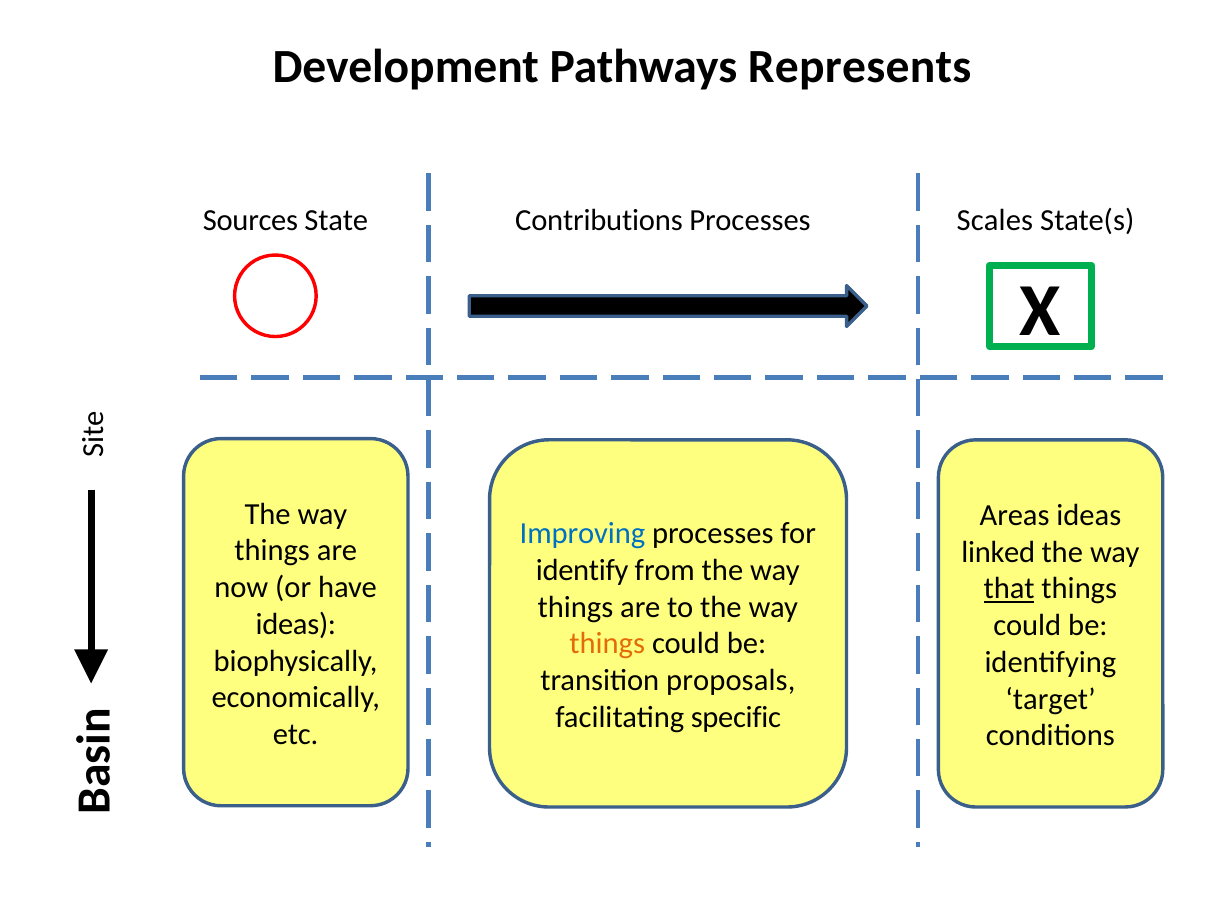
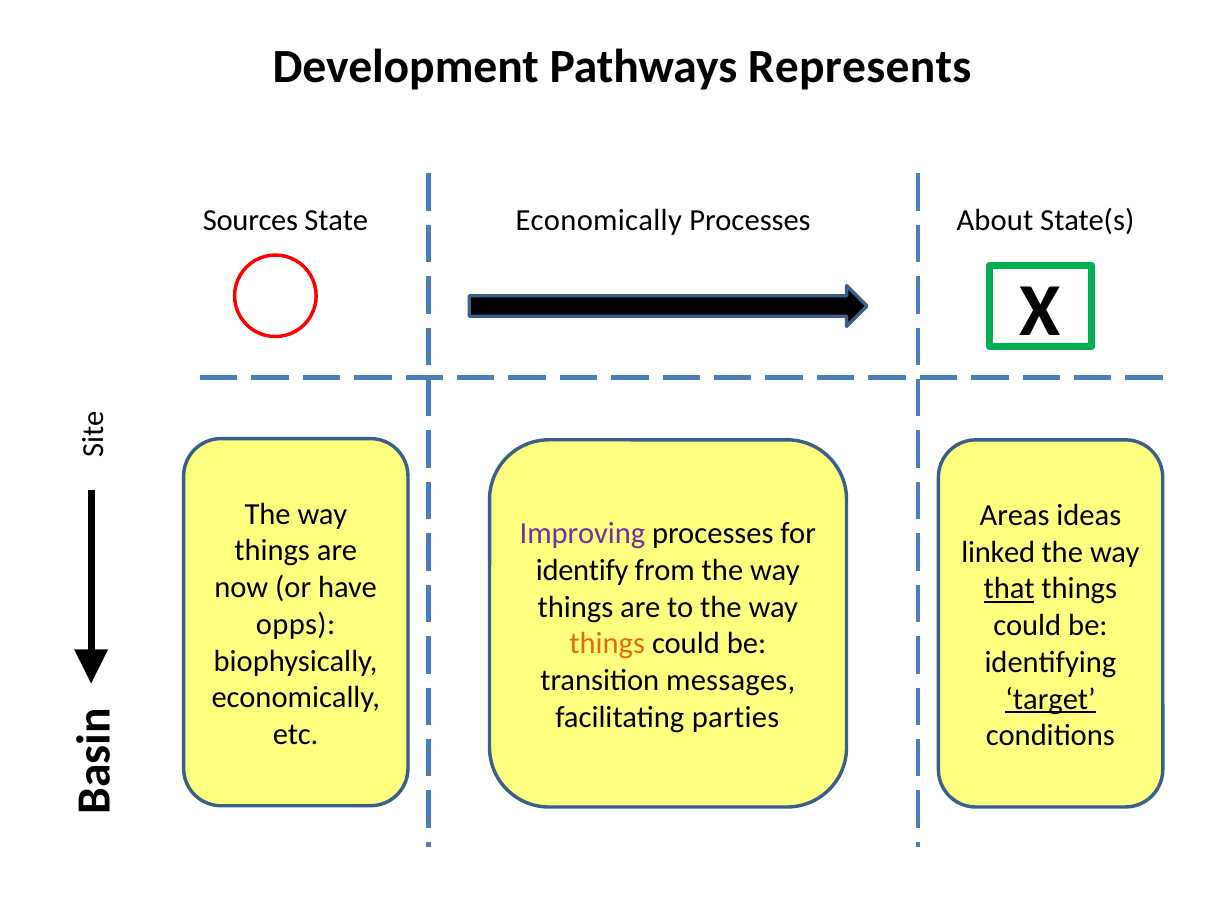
Contributions at (599, 220): Contributions -> Economically
Scales: Scales -> About
Improving colour: blue -> purple
ideas at (296, 624): ideas -> opps
proposals: proposals -> messages
target underline: none -> present
specific: specific -> parties
